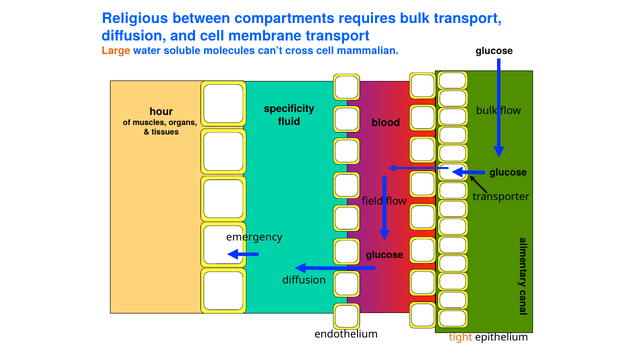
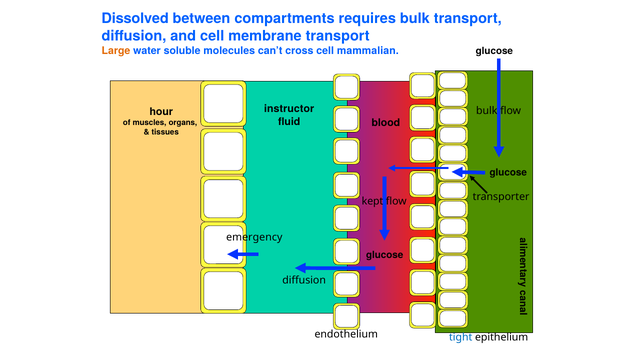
Religious: Religious -> Dissolved
specificity: specificity -> instructor
field: field -> kept
tight colour: orange -> blue
